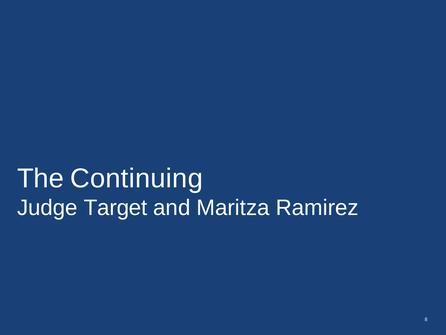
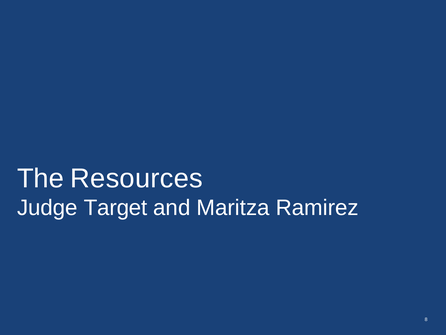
Continuing: Continuing -> Resources
